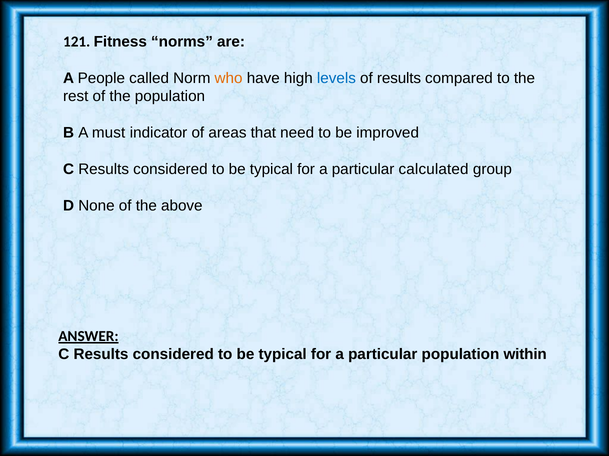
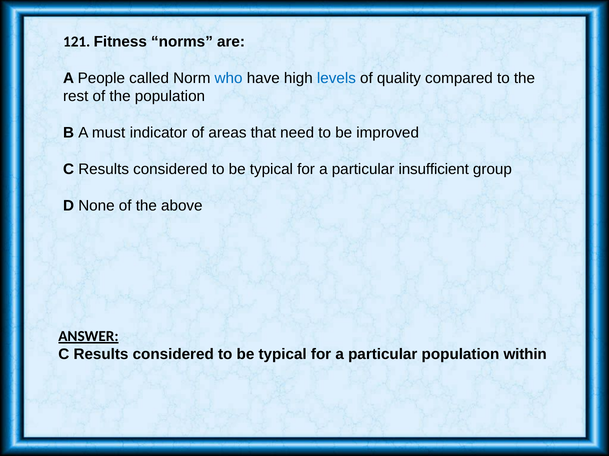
who colour: orange -> blue
of results: results -> quality
calculated: calculated -> insufficient
